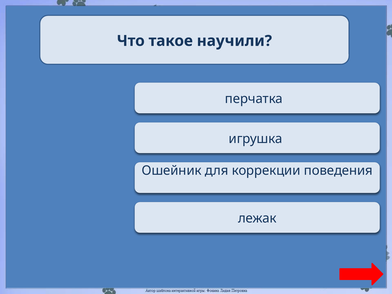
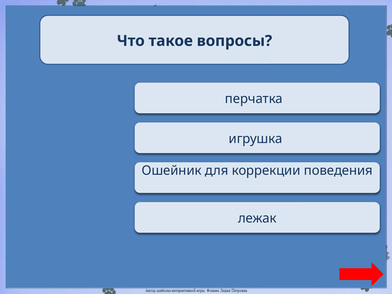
научили: научили -> вопросы
